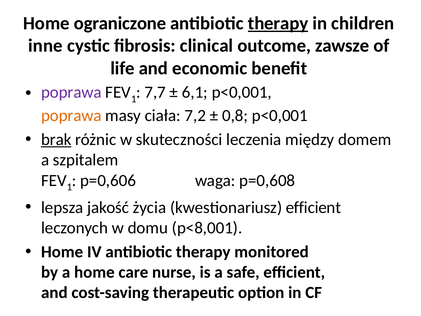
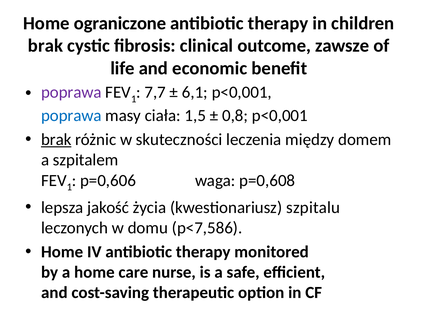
therapy at (278, 23) underline: present -> none
inne at (45, 46): inne -> brak
poprawa at (71, 115) colour: orange -> blue
7,2: 7,2 -> 1,5
kwestionariusz efficient: efficient -> szpitalu
p<8,001: p<8,001 -> p<7,586
